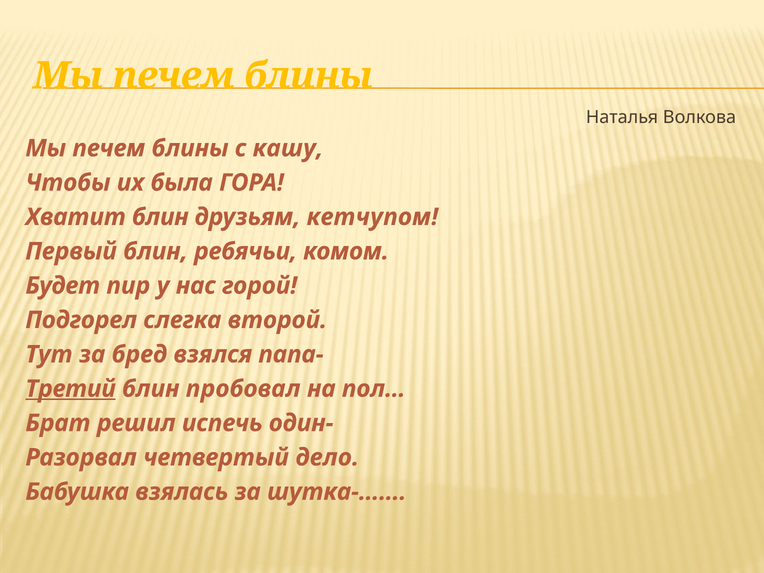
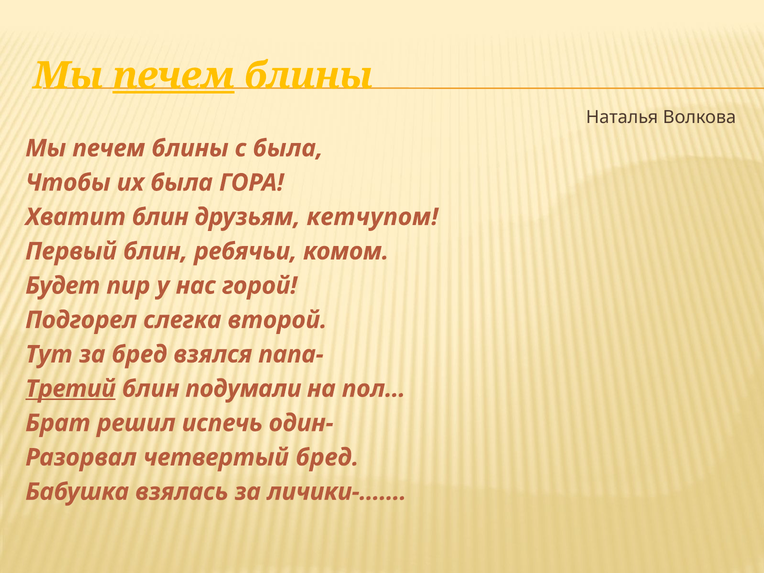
печем at (174, 76) underline: none -> present
с кашу: кашу -> была
пробовал: пробовал -> подумали
четвертый дело: дело -> бред
шутка-……: шутка-…… -> личики-……
